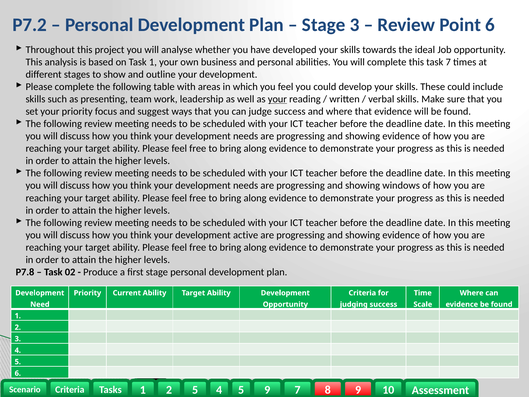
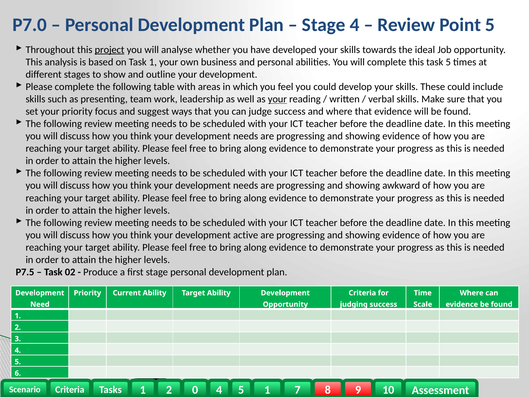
P7.2: P7.2 -> P7.0
Stage 3: 3 -> 4
Point 6: 6 -> 5
project underline: none -> present
task 7: 7 -> 5
windows: windows -> awkward
P7.8: P7.8 -> P7.5
2 5: 5 -> 0
5 9: 9 -> 1
